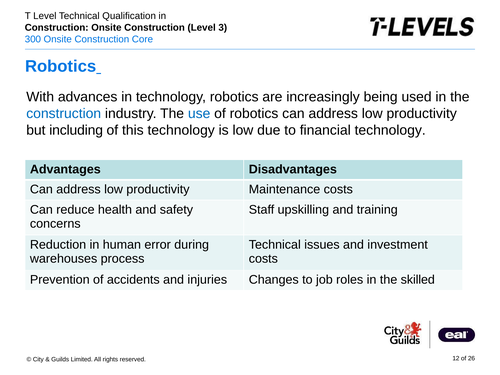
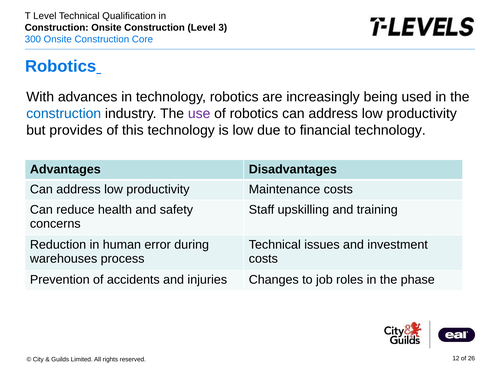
use colour: blue -> purple
including: including -> provides
skilled: skilled -> phase
